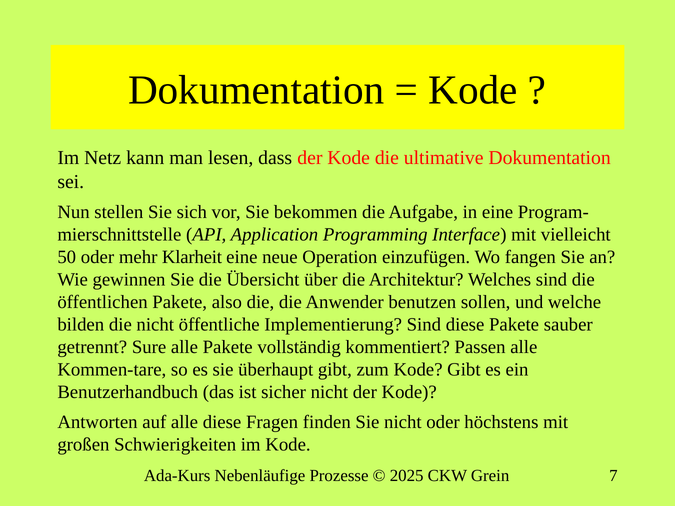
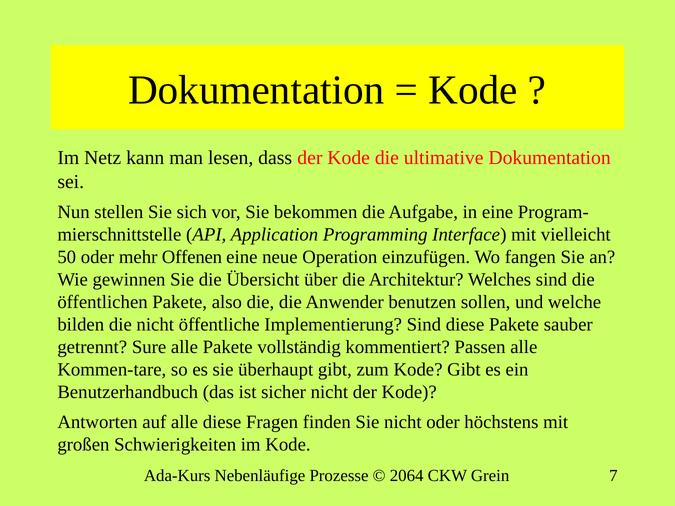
Klarheit: Klarheit -> Offenen
2025: 2025 -> 2064
